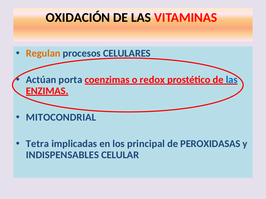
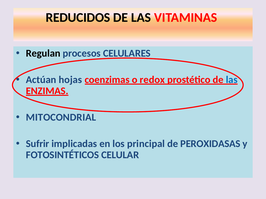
OXIDACIÓN: OXIDACIÓN -> REDUCIDOS
Regulan colour: orange -> black
porta: porta -> hojas
Tetra: Tetra -> Sufrir
INDISPENSABLES: INDISPENSABLES -> FOTOSINTÉTICOS
